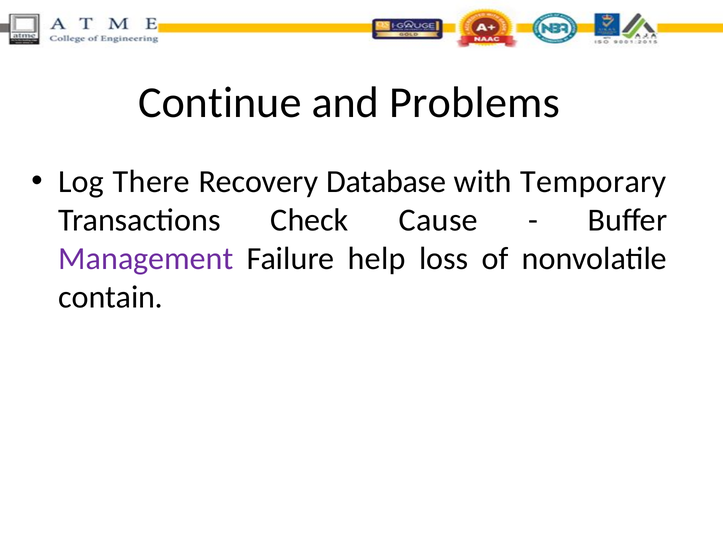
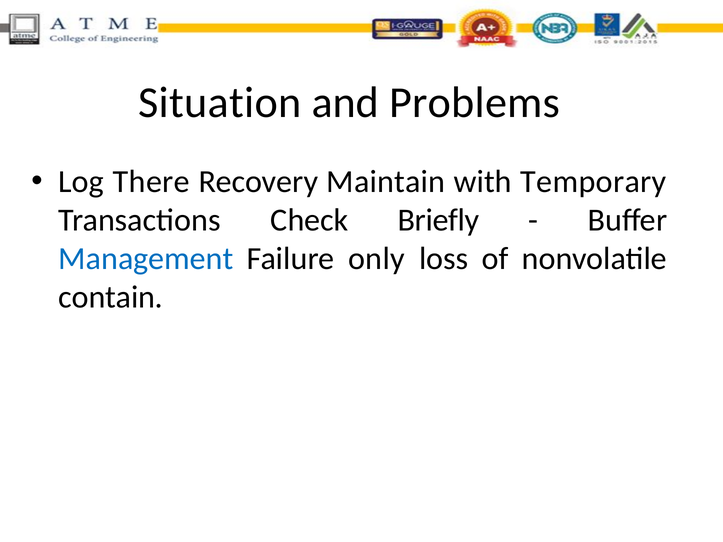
Continue: Continue -> Situation
Database: Database -> Maintain
Cause: Cause -> Briefly
Management colour: purple -> blue
help: help -> only
